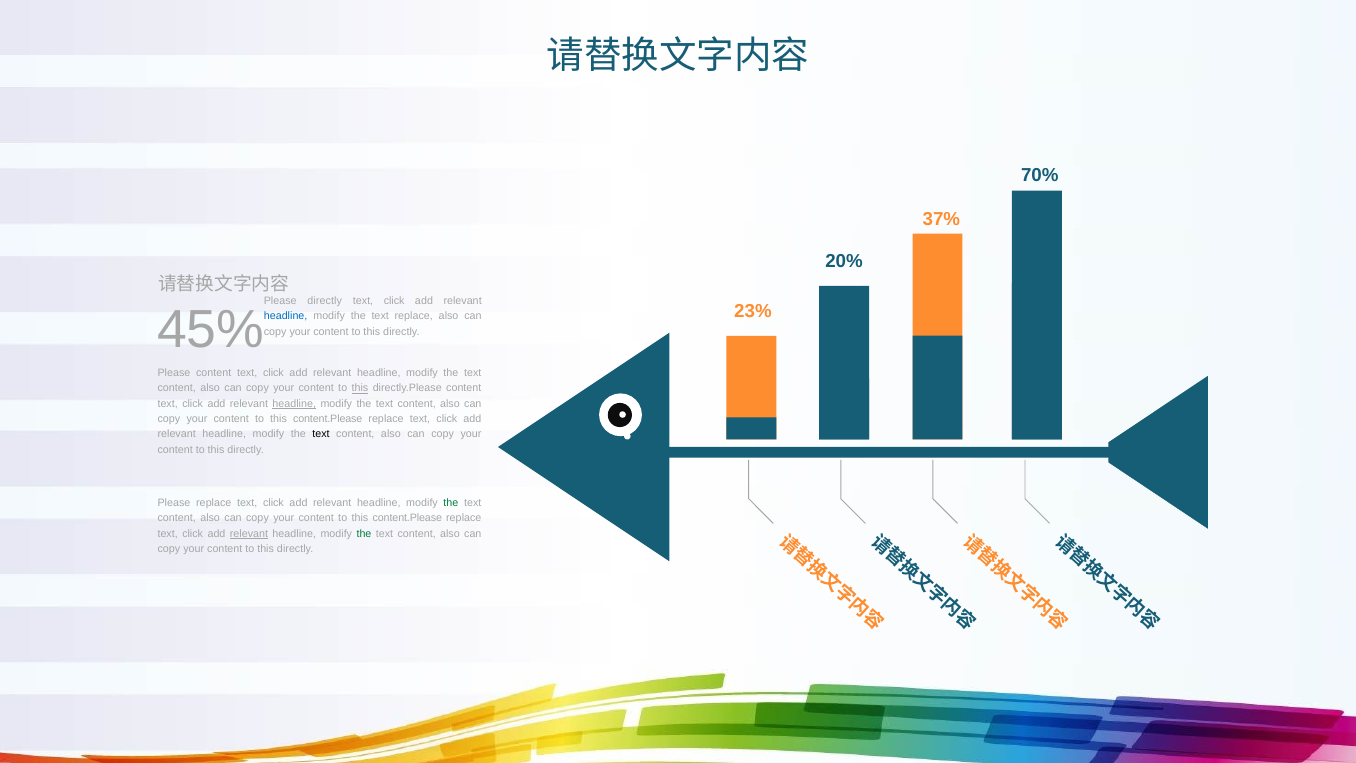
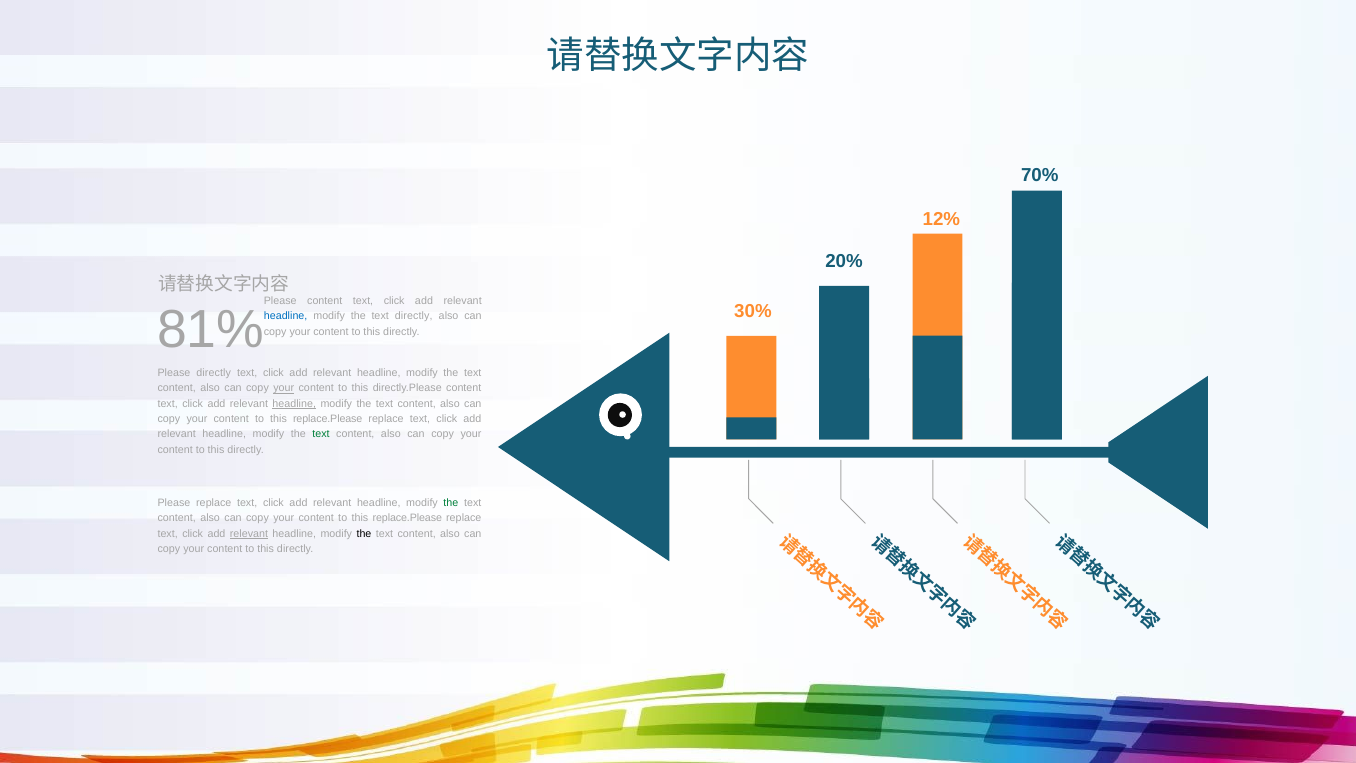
37%: 37% -> 12%
Please directly: directly -> content
23%: 23% -> 30%
45%: 45% -> 81%
text replace: replace -> directly
Please content: content -> directly
your at (284, 388) underline: none -> present
this at (360, 388) underline: present -> none
content.Please at (328, 419): content.Please -> replace.Please
text at (321, 434) colour: black -> green
content.Please at (407, 518): content.Please -> replace.Please
the at (364, 533) colour: green -> black
